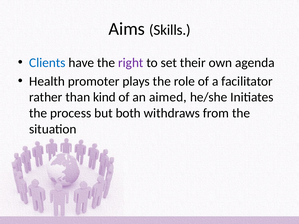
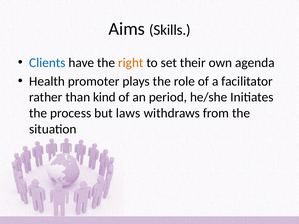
right colour: purple -> orange
aimed: aimed -> period
both: both -> laws
